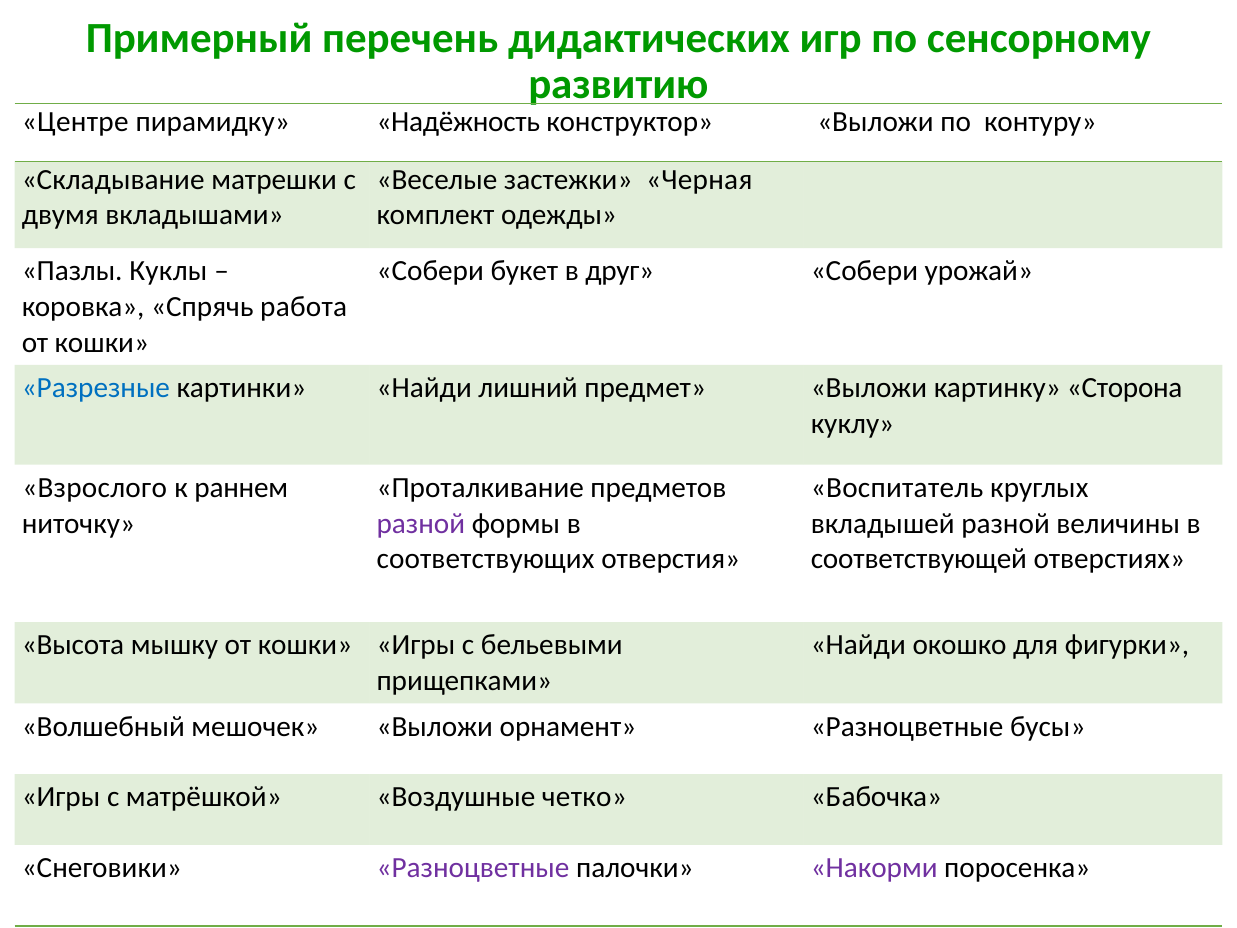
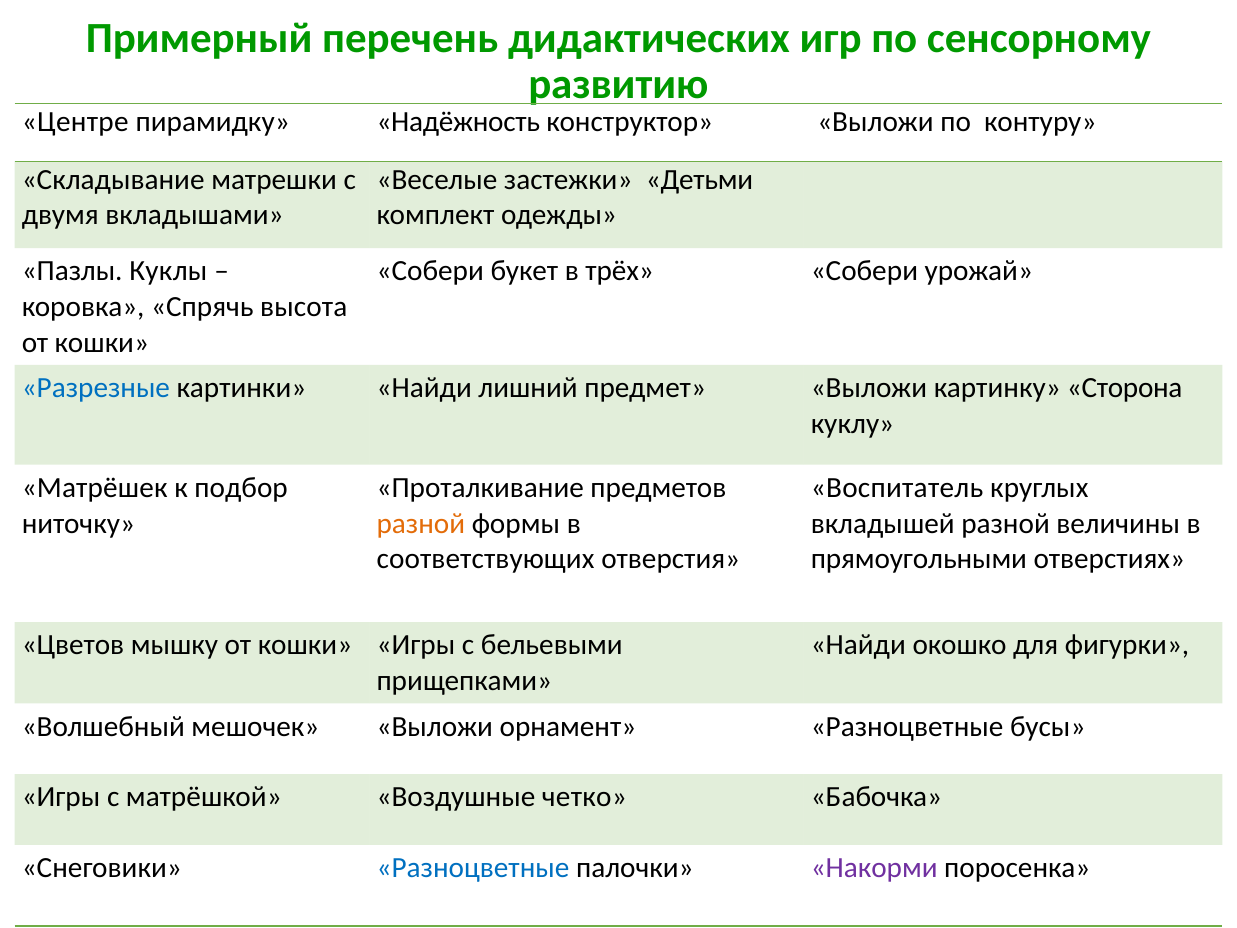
Черная: Черная -> Детьми
друг: друг -> трёх
работа: работа -> высота
Взрослого: Взрослого -> Матрёшек
раннем: раннем -> подбор
разной at (421, 523) colour: purple -> orange
соответствующей: соответствующей -> прямоугольными
Высота: Высота -> Цветов
Разноцветные at (473, 868) colour: purple -> blue
